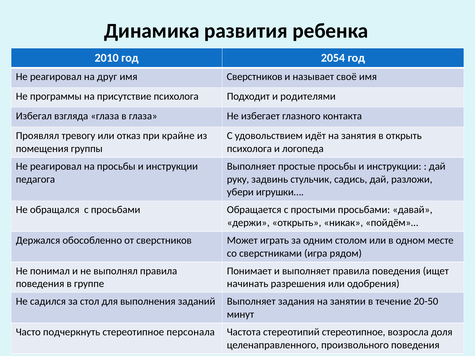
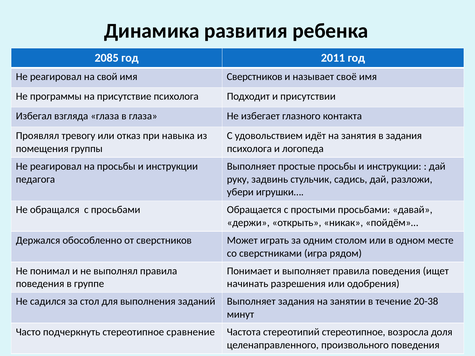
2010: 2010 -> 2085
2054: 2054 -> 2011
друг: друг -> свой
родителями: родителями -> присутствии
крайне: крайне -> навыка
в открыть: открыть -> задания
20-50: 20-50 -> 20-38
персонала: персонала -> сравнение
